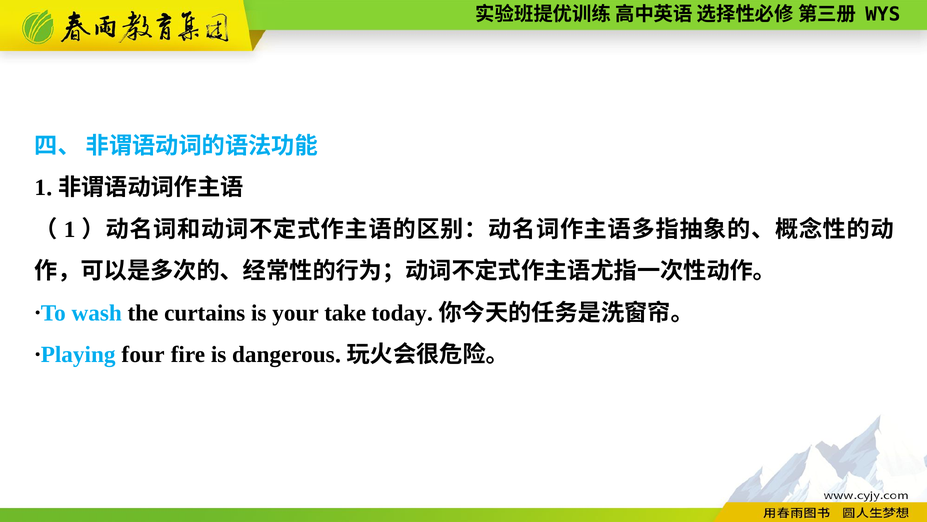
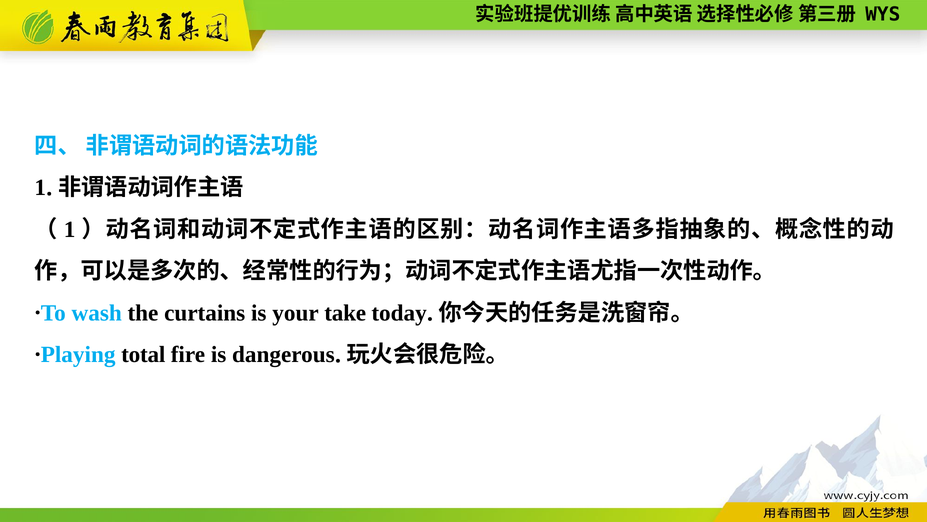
four: four -> total
